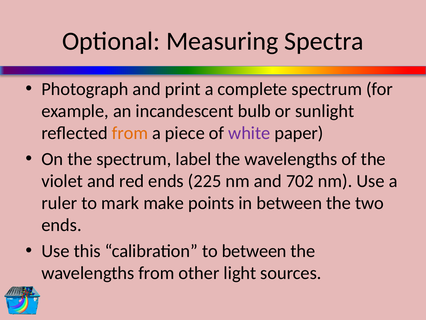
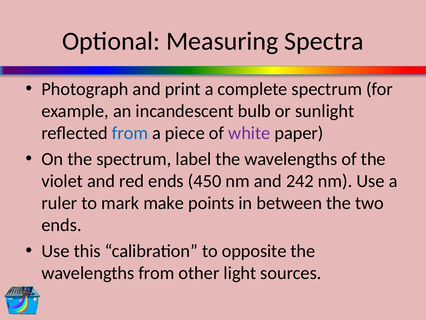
from at (130, 133) colour: orange -> blue
225: 225 -> 450
702: 702 -> 242
to between: between -> opposite
